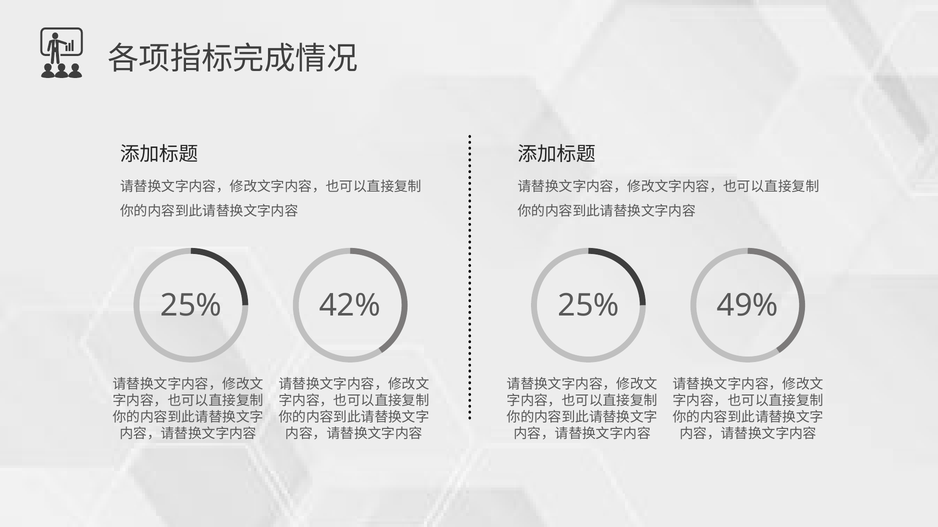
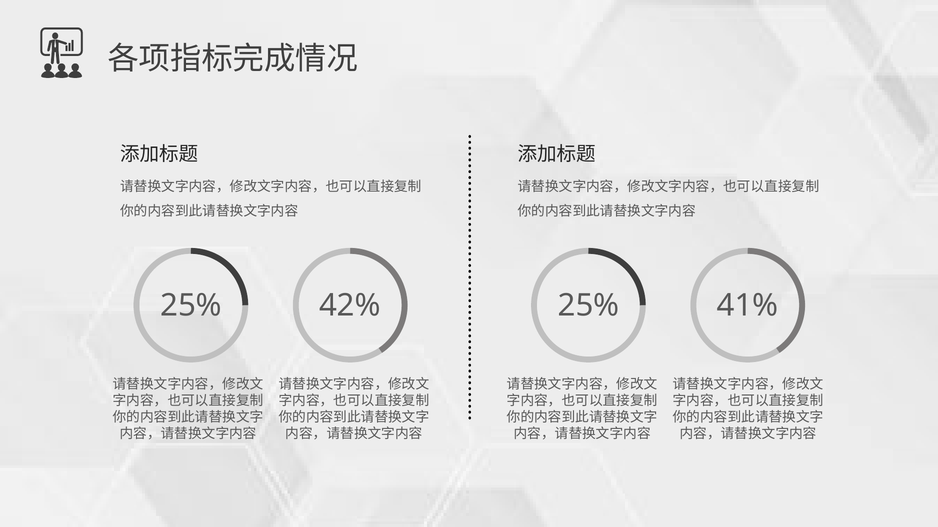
49%: 49% -> 41%
